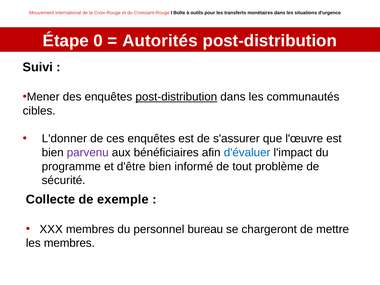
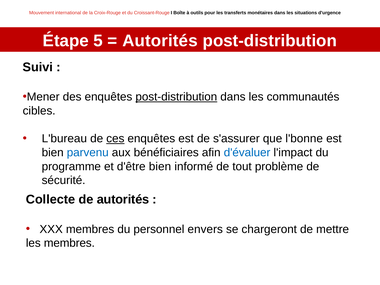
0: 0 -> 5
L'donner: L'donner -> L'bureau
ces underline: none -> present
l'œuvre: l'œuvre -> l'bonne
parvenu colour: purple -> blue
de exemple: exemple -> autorités
bureau: bureau -> envers
